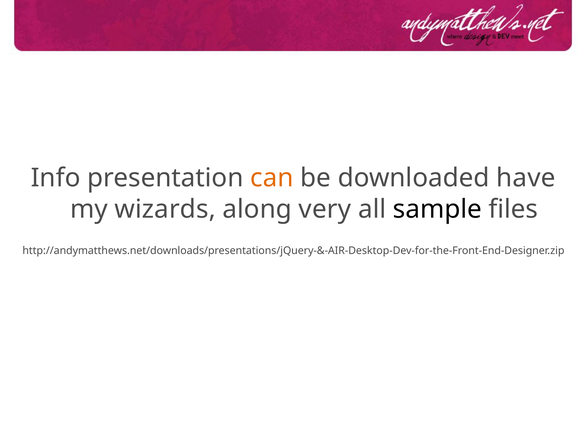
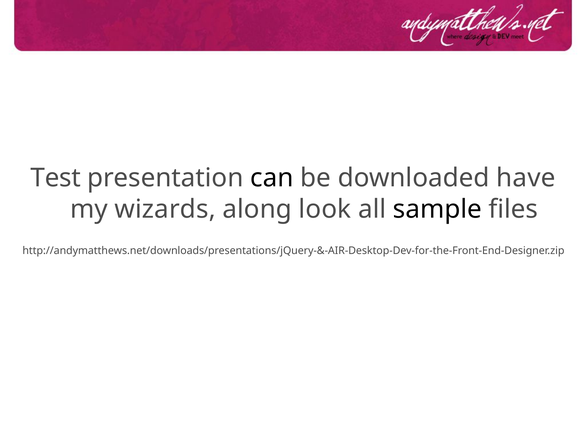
Info: Info -> Test
can colour: orange -> black
very: very -> look
